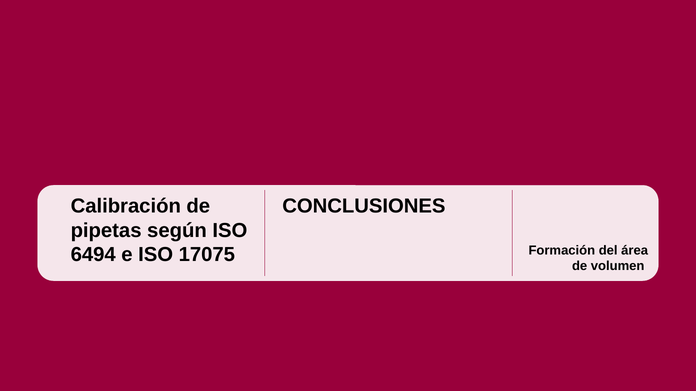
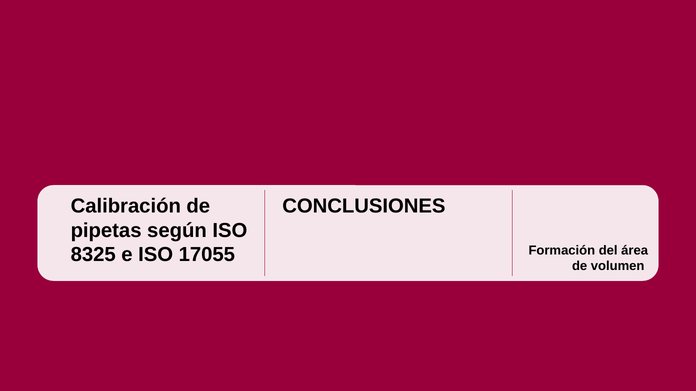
6494: 6494 -> 8325
17075: 17075 -> 17055
